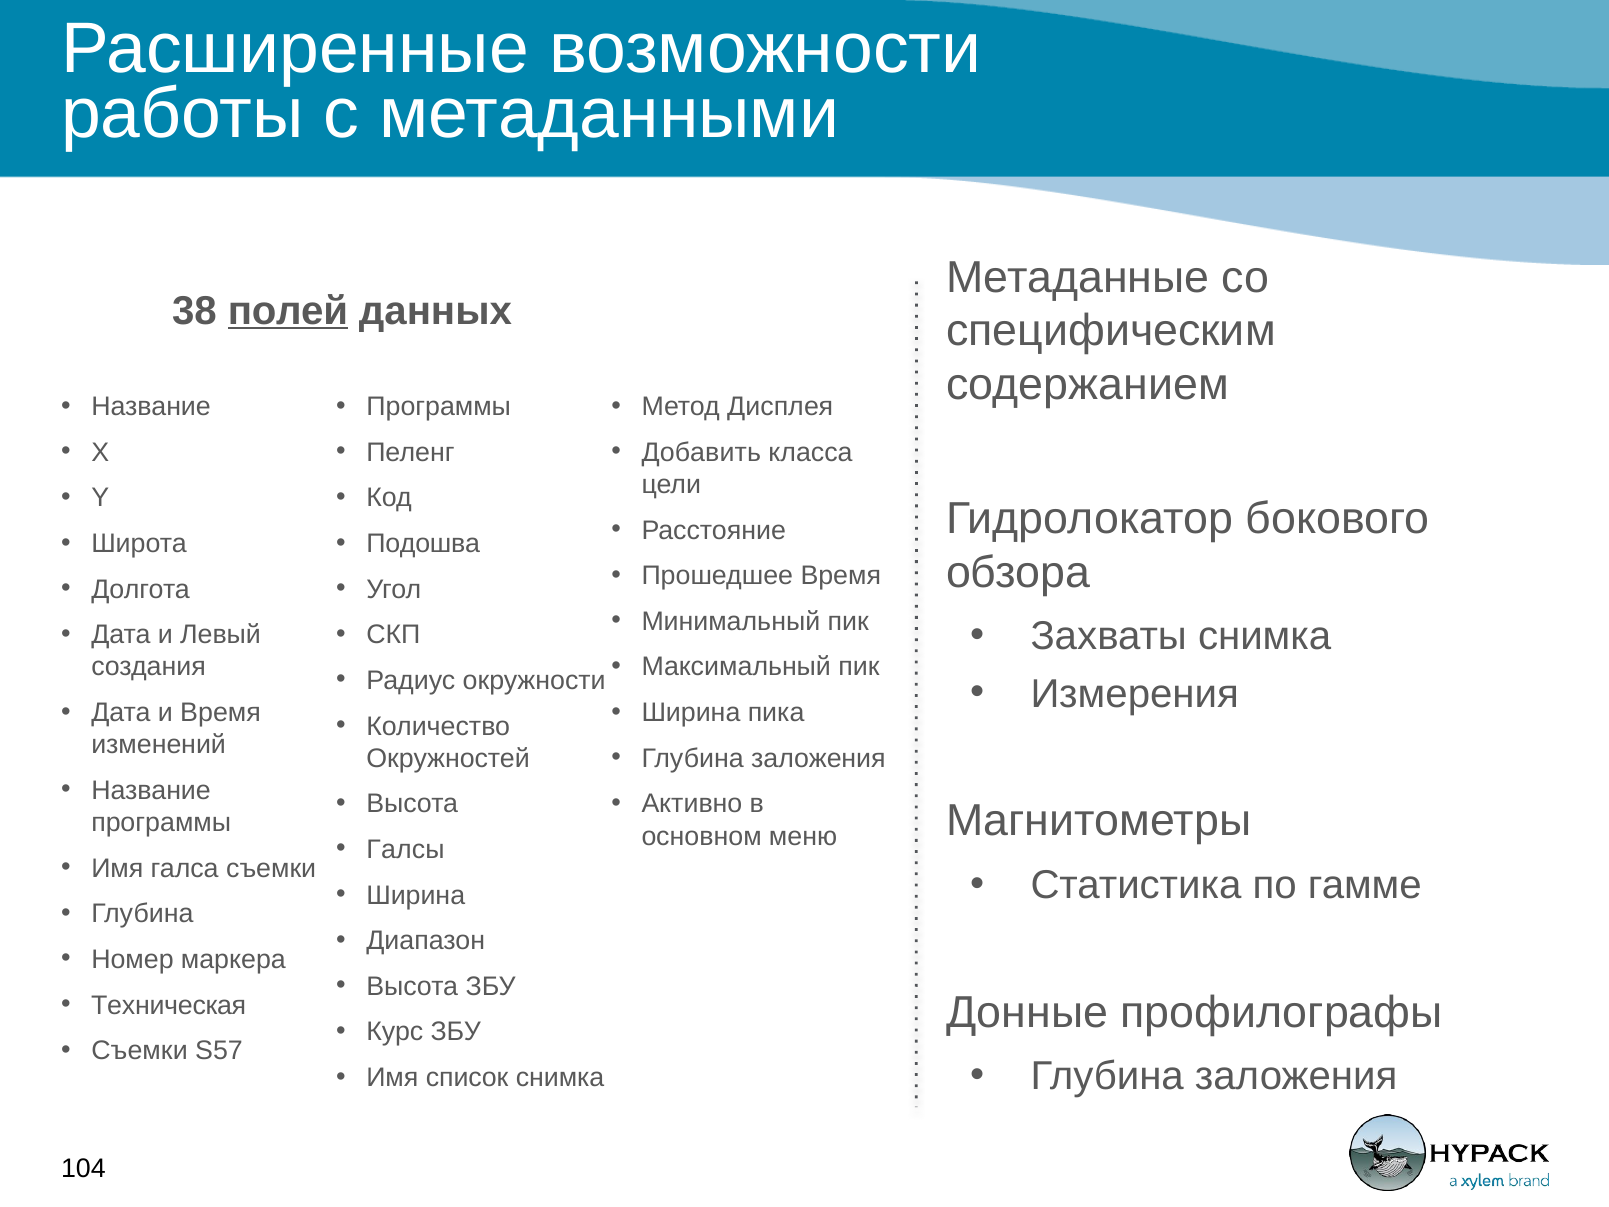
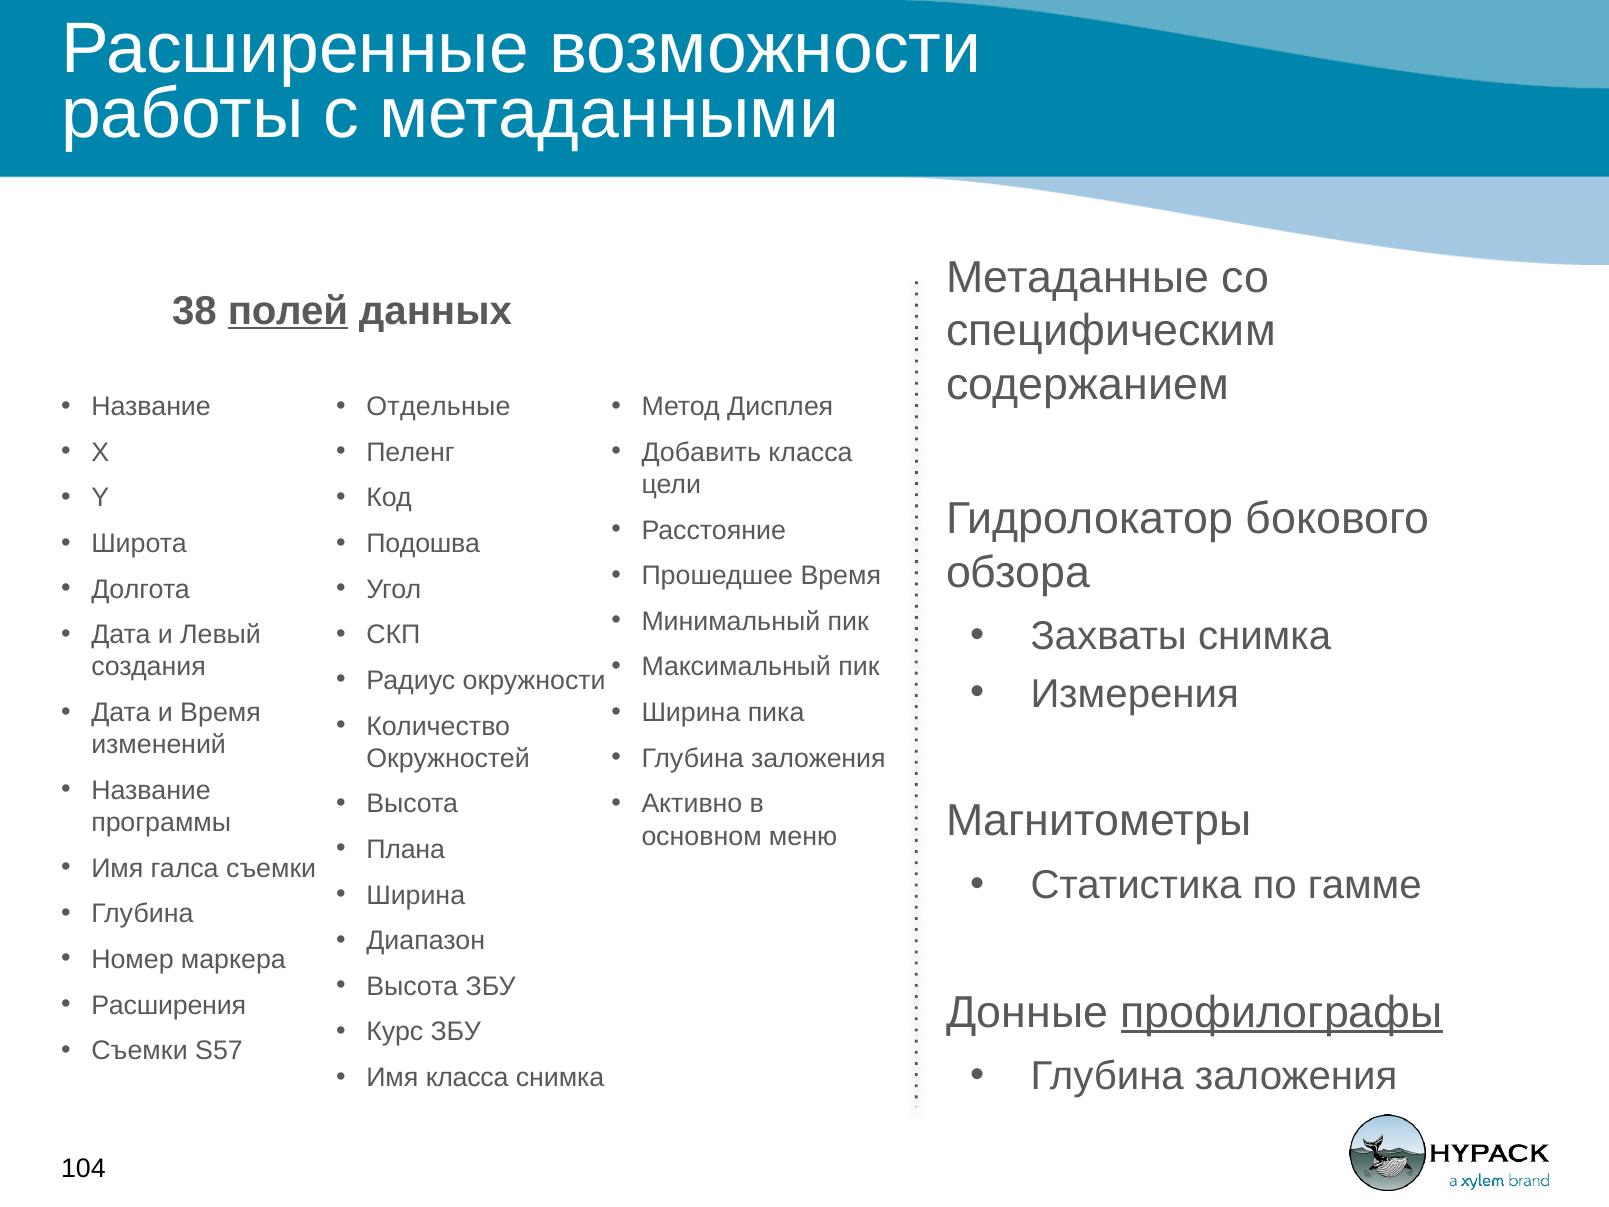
Программы at (439, 407): Программы -> Отдельные
Галсы: Галсы -> Плана
Техническая: Техническая -> Расширения
профилографы underline: none -> present
Имя список: список -> класса
